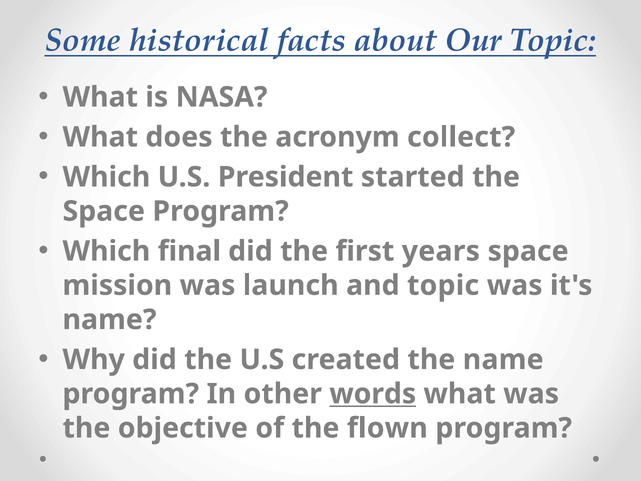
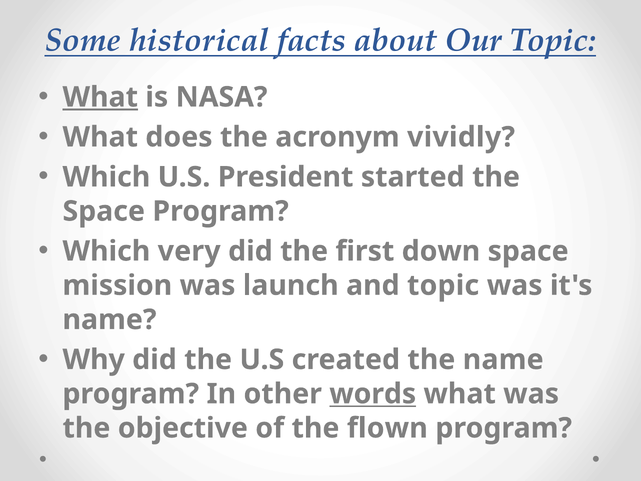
What at (100, 97) underline: none -> present
collect: collect -> vividly
final: final -> very
years: years -> down
